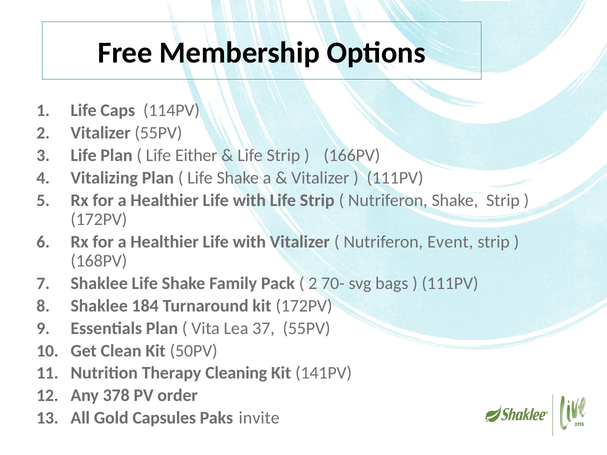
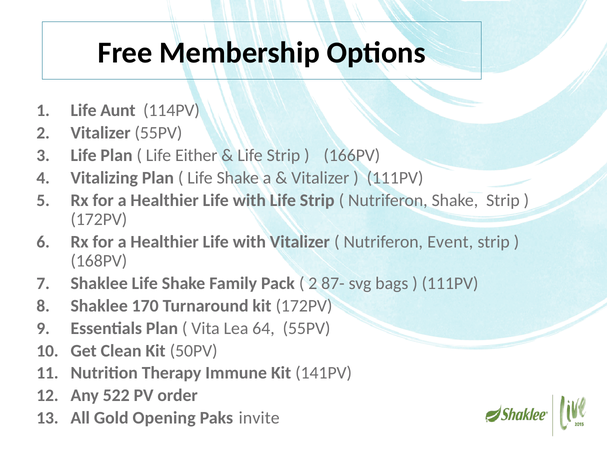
Caps: Caps -> Aunt
70-: 70- -> 87-
184: 184 -> 170
37: 37 -> 64
Cleaning: Cleaning -> Immune
378: 378 -> 522
Capsules: Capsules -> Opening
